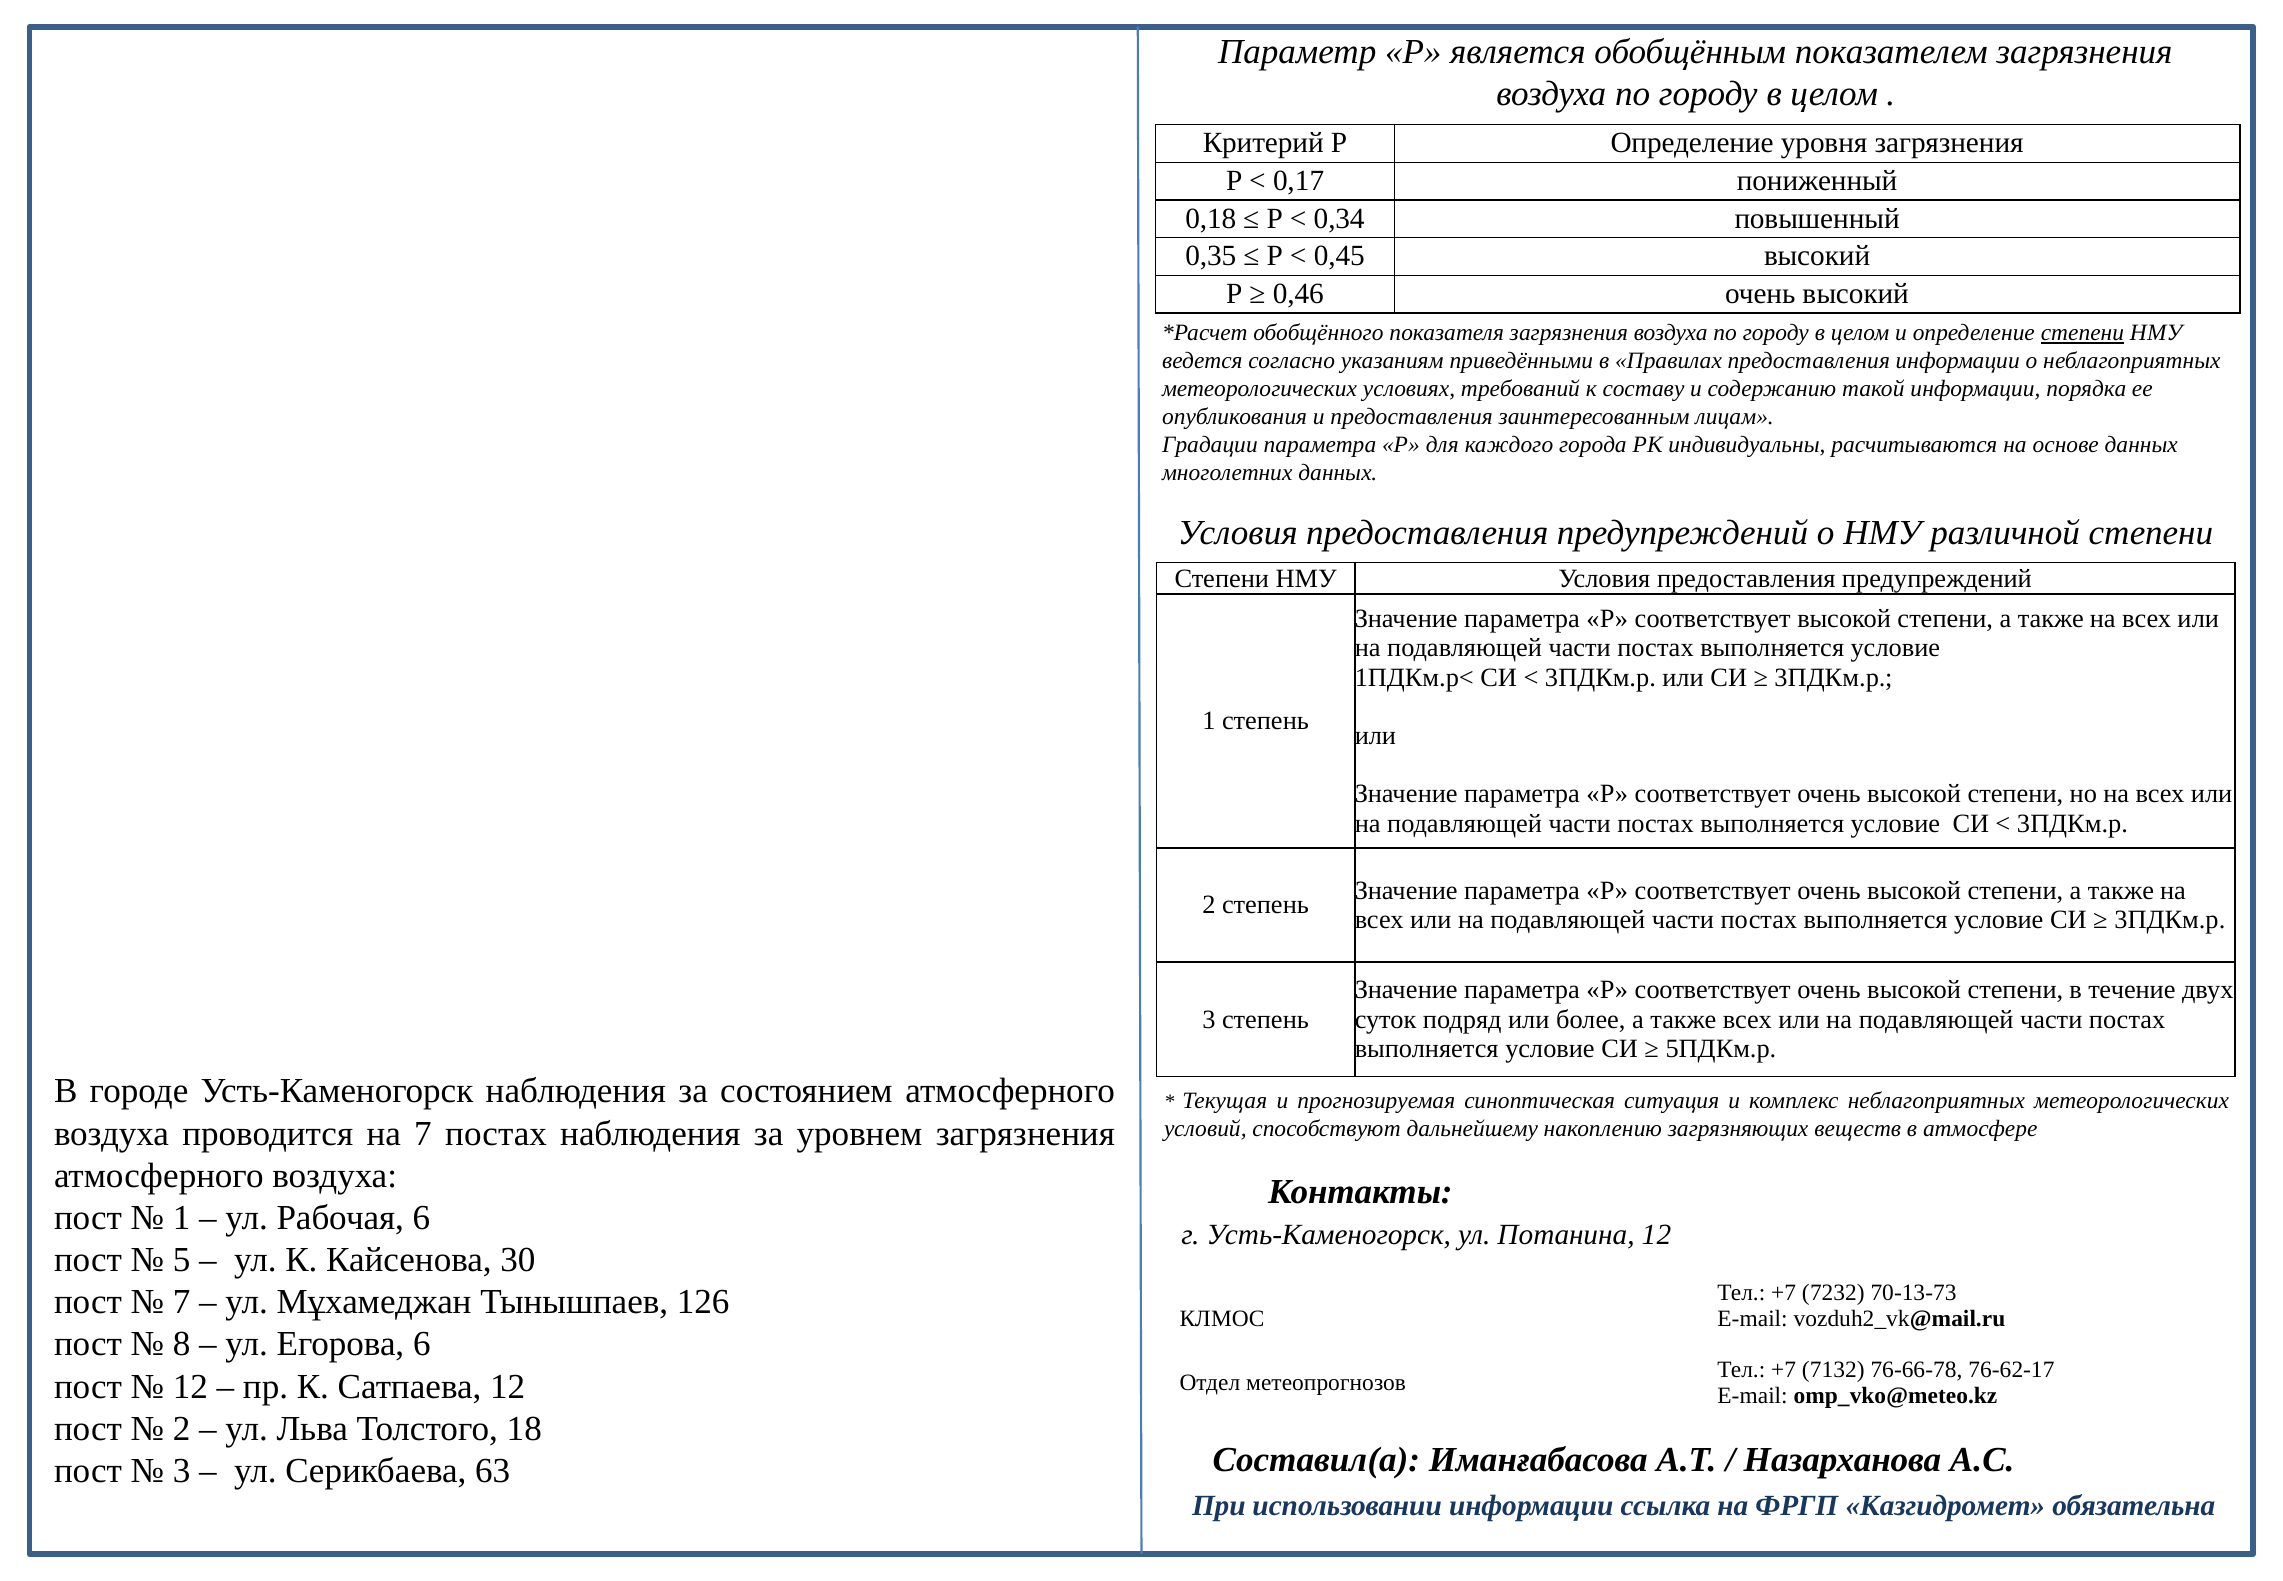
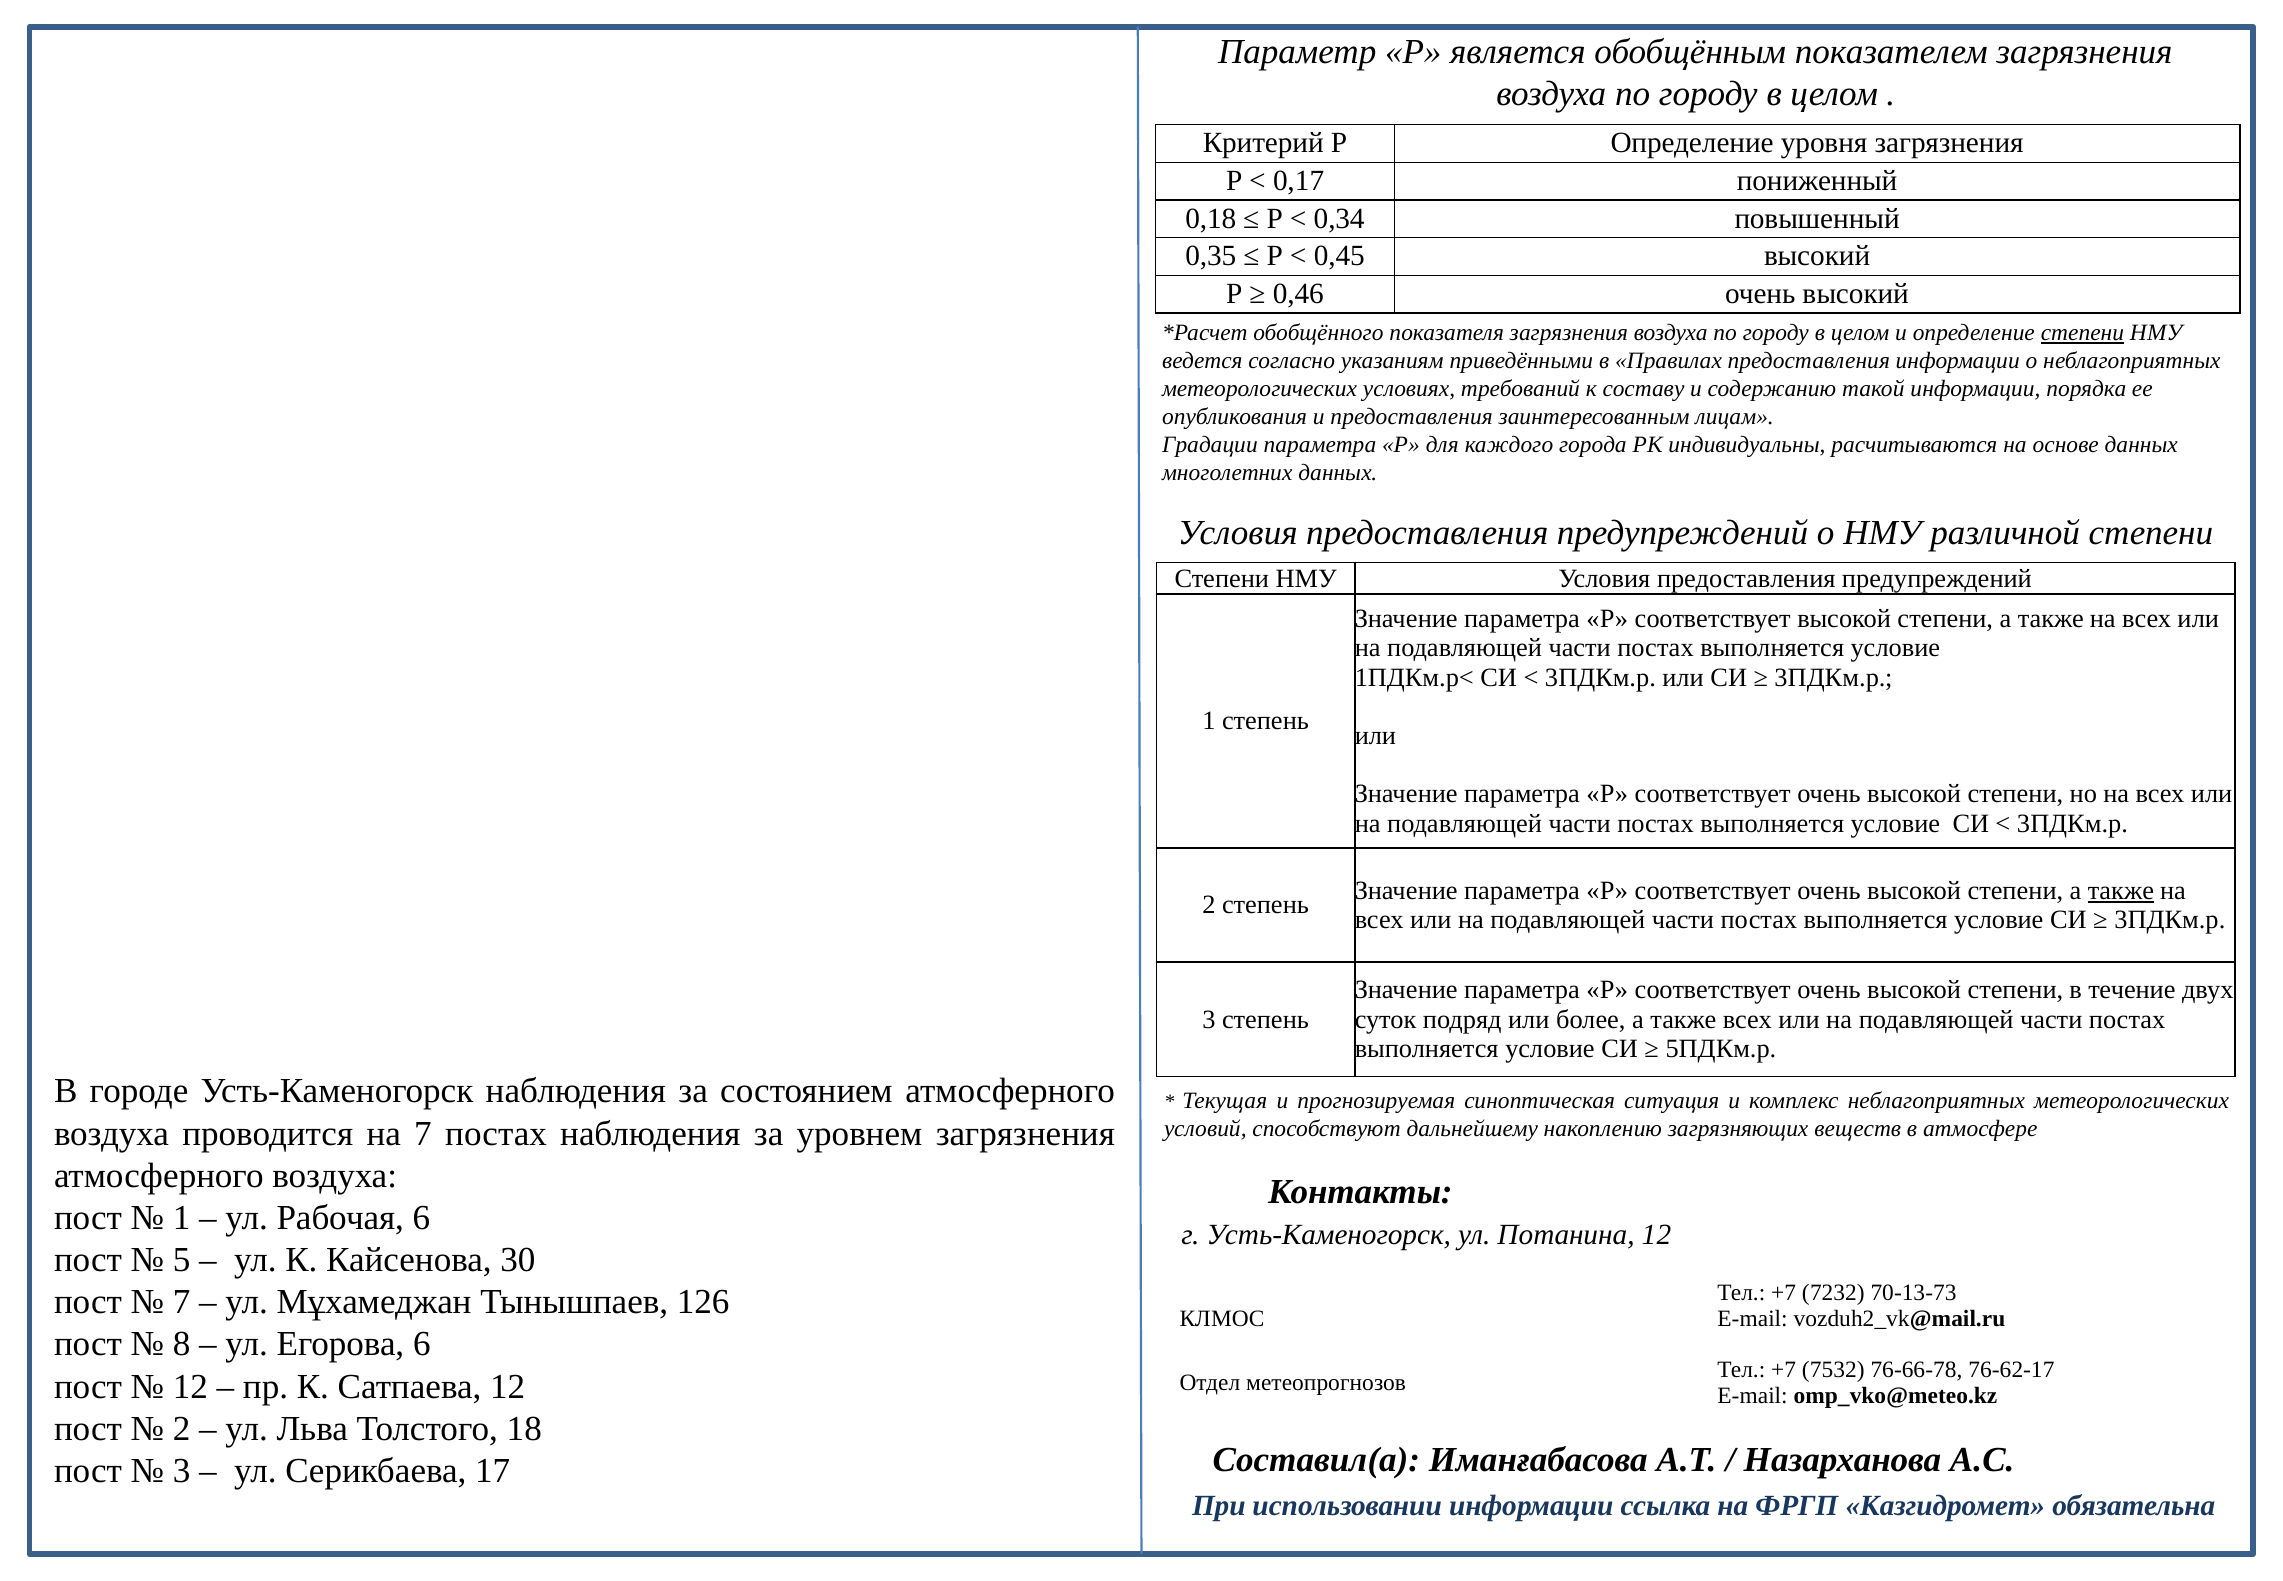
также at (2121, 890) underline: none -> present
7132: 7132 -> 7532
63: 63 -> 17
